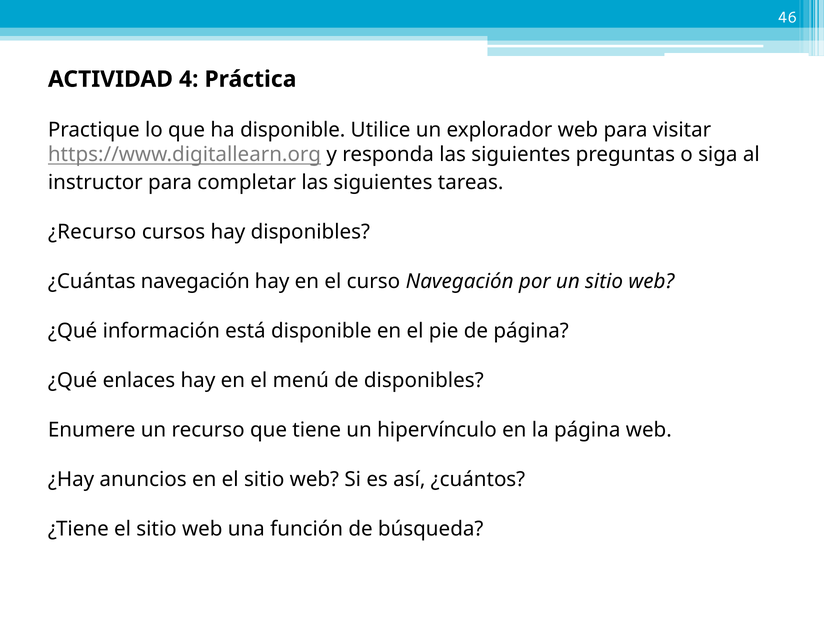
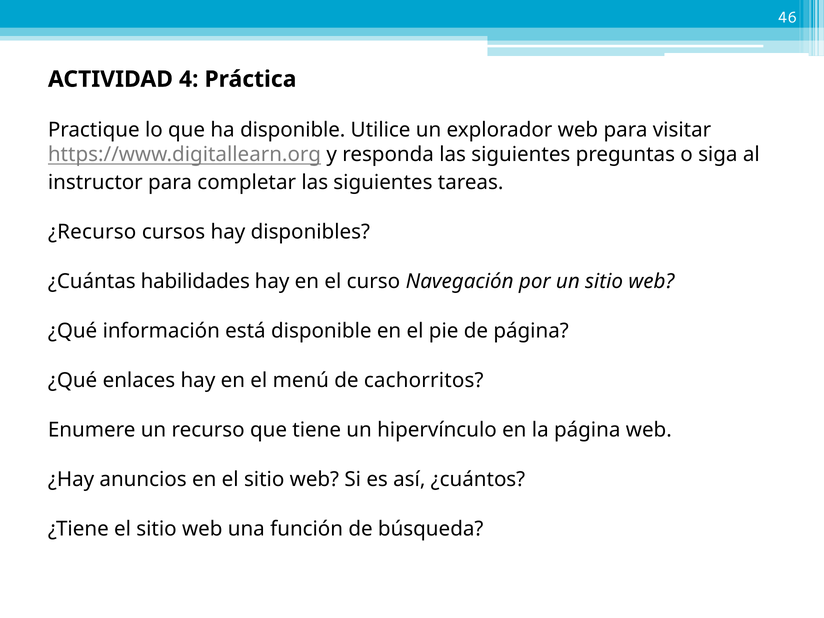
¿Cuántas navegación: navegación -> habilidades
de disponibles: disponibles -> cachorritos
